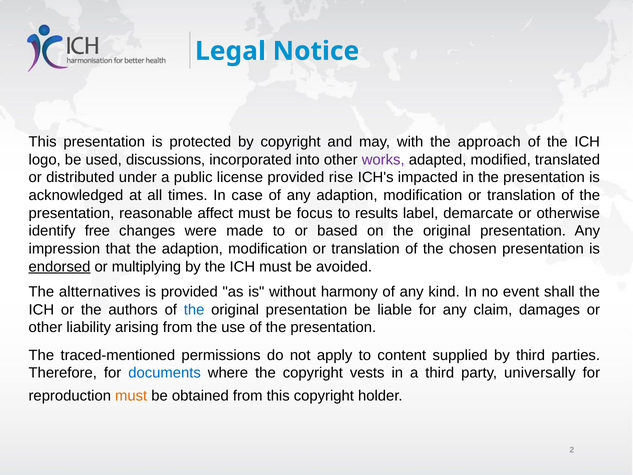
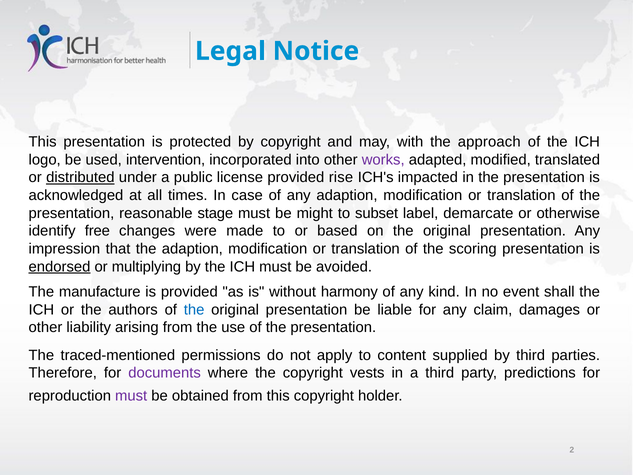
discussions: discussions -> intervention
distributed underline: none -> present
affect: affect -> stage
focus: focus -> might
results: results -> subset
chosen: chosen -> scoring
altternatives: altternatives -> manufacture
documents colour: blue -> purple
universally: universally -> predictions
must at (131, 396) colour: orange -> purple
